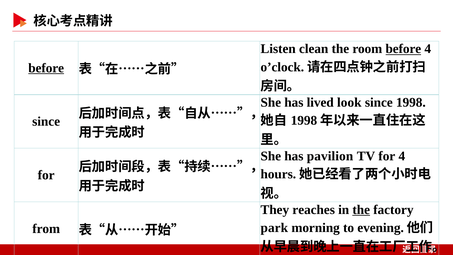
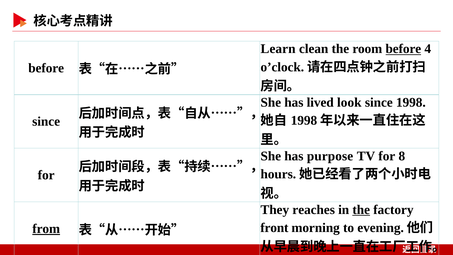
Listen: Listen -> Learn
before at (46, 68) underline: present -> none
pavilion: pavilion -> purpose
for 4: 4 -> 8
park: park -> front
from underline: none -> present
